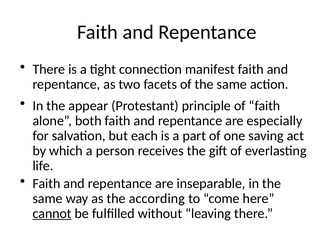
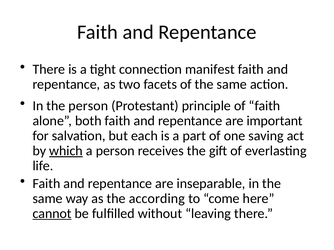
the appear: appear -> person
especially: especially -> important
which underline: none -> present
